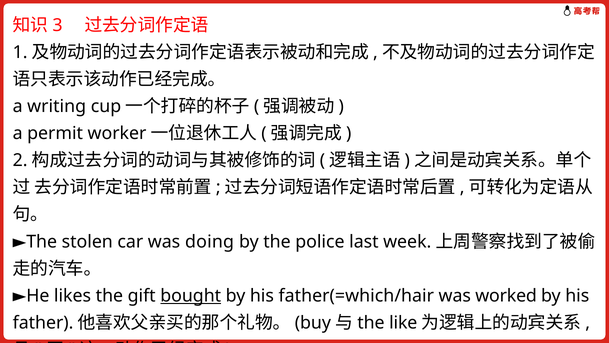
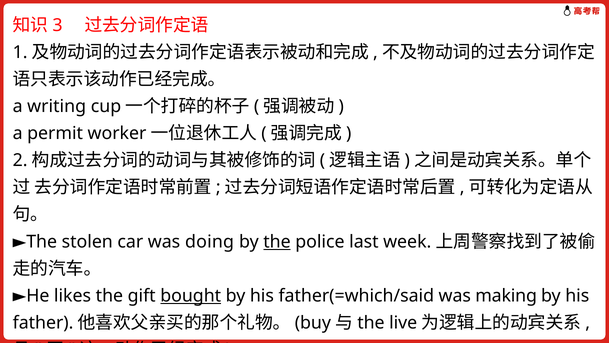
the at (277, 241) underline: none -> present
father(=which/hair: father(=which/hair -> father(=which/said
worked: worked -> making
like: like -> live
